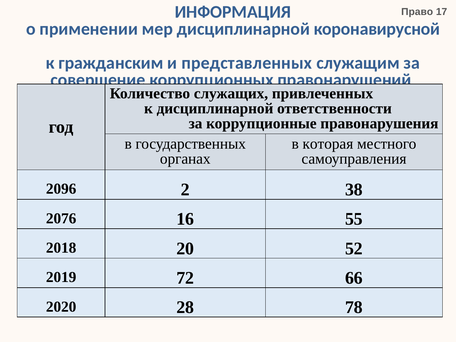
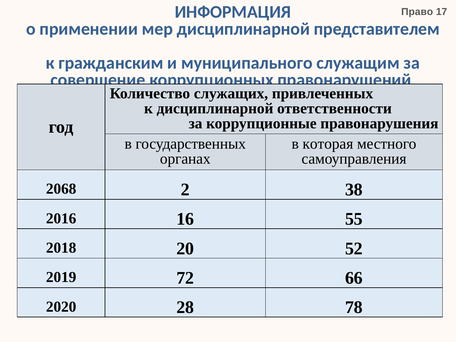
коронавирусной: коронавирусной -> представителем
представленных: представленных -> муниципального
2096: 2096 -> 2068
2076: 2076 -> 2016
